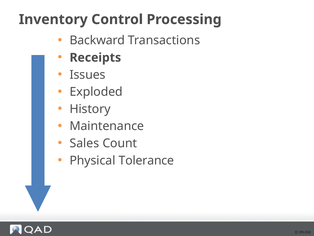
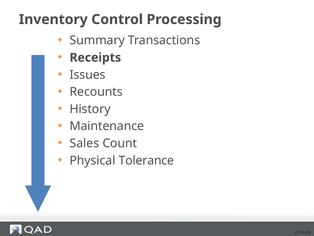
Backward: Backward -> Summary
Exploded: Exploded -> Recounts
